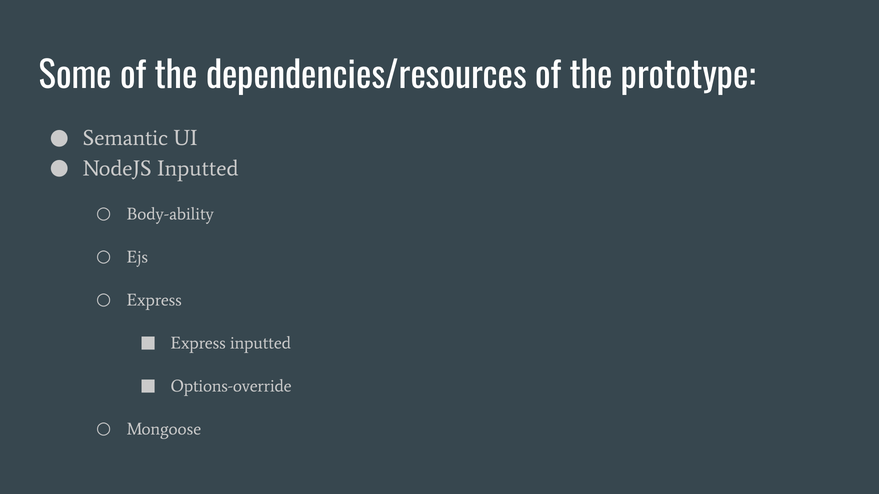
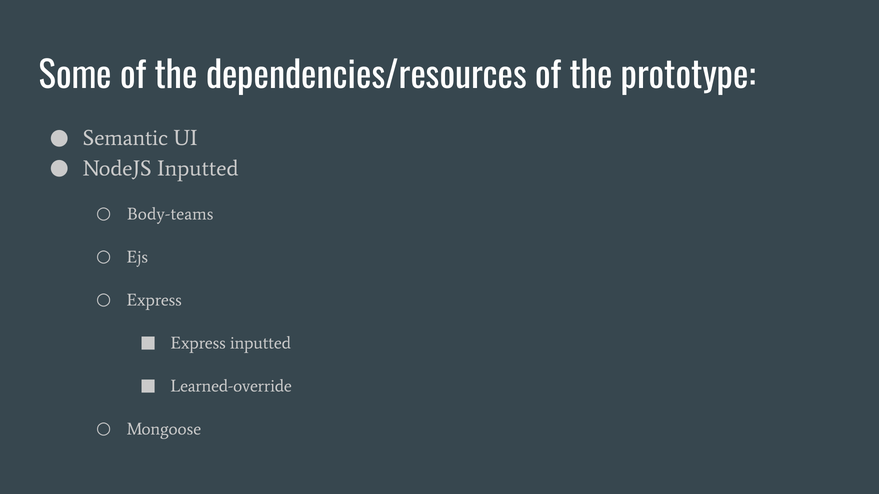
Body-ability: Body-ability -> Body-teams
Options-override: Options-override -> Learned-override
